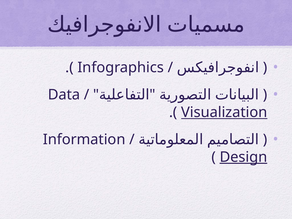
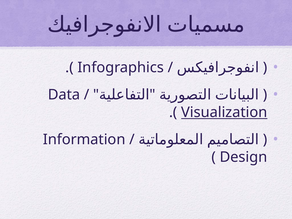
Design underline: present -> none
